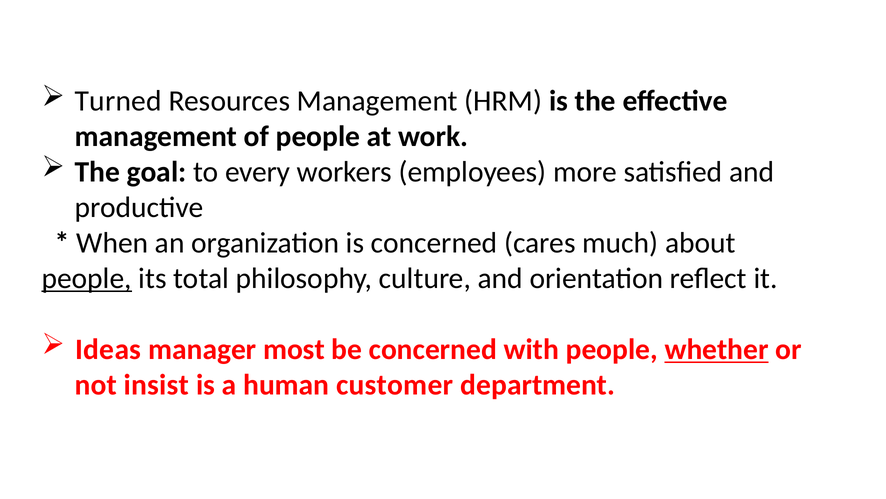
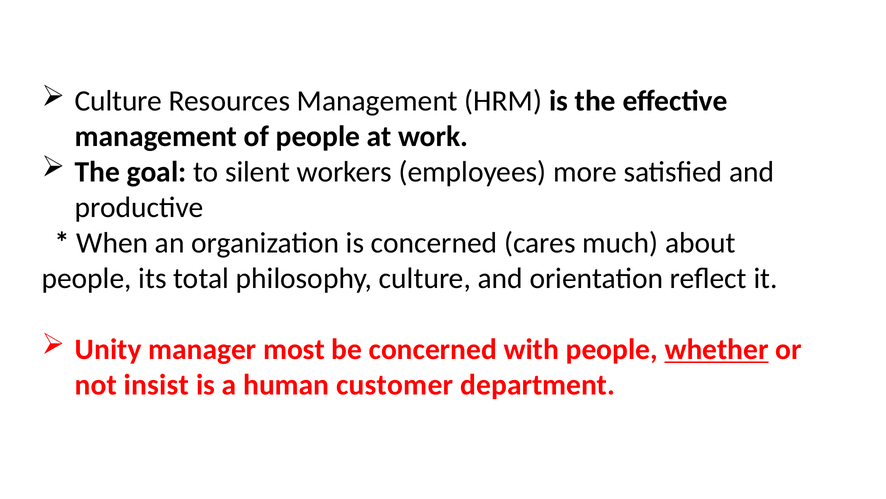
Turned at (118, 101): Turned -> Culture
every: every -> silent
people at (87, 278) underline: present -> none
Ideas: Ideas -> Unity
